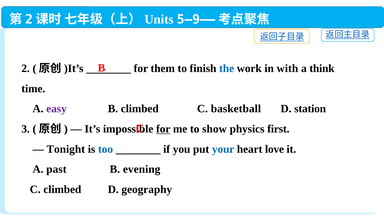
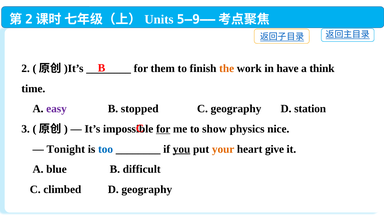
the colour: blue -> orange
with: with -> have
B climbed: climbed -> stopped
C basketball: basketball -> geography
first: first -> nice
you underline: none -> present
your colour: blue -> orange
love: love -> give
past: past -> blue
evening: evening -> difficult
